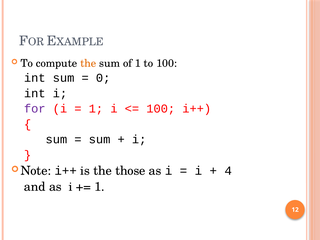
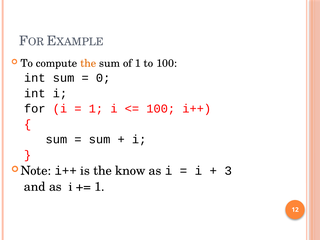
for colour: purple -> black
those: those -> know
4: 4 -> 3
